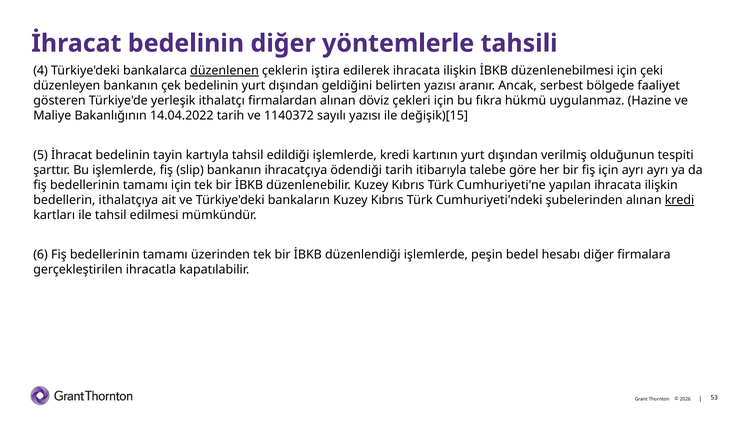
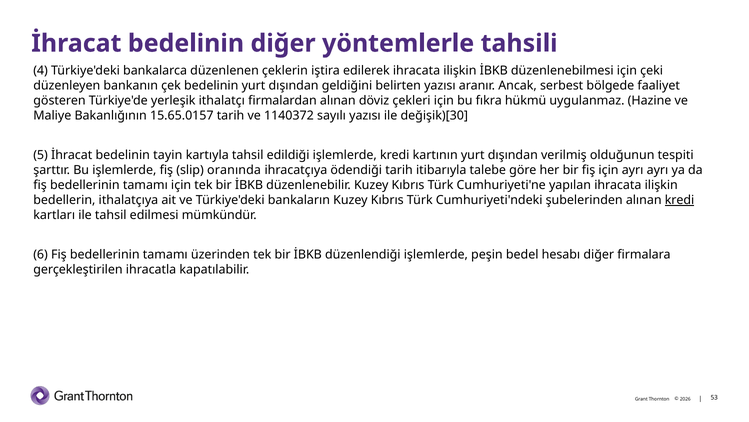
düzenlenen underline: present -> none
14.04.2022: 14.04.2022 -> 15.65.0157
değişik)[15: değişik)[15 -> değişik)[30
slip bankanın: bankanın -> oranında
